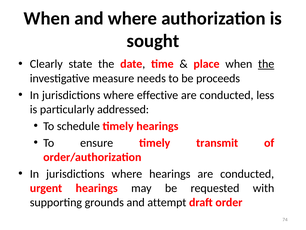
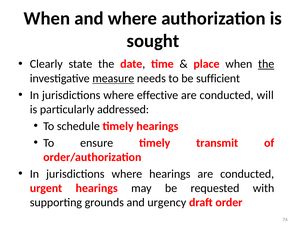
measure underline: none -> present
proceeds: proceeds -> sufficient
less: less -> will
attempt: attempt -> urgency
